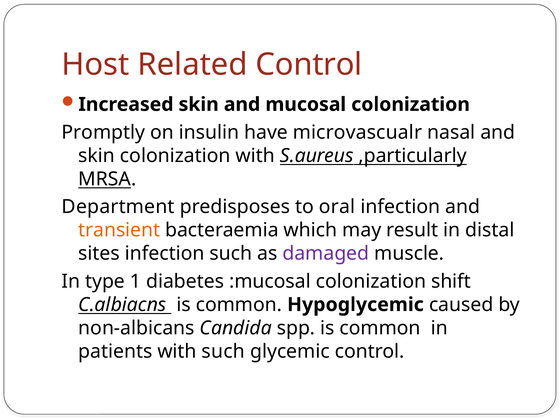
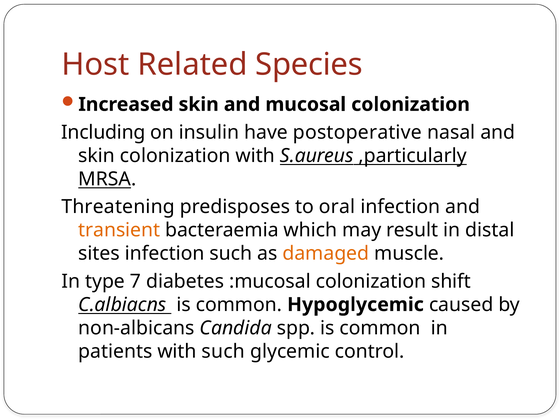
Related Control: Control -> Species
Promptly: Promptly -> Including
microvascualr: microvascualr -> postoperative
Department: Department -> Threatening
damaged colour: purple -> orange
1: 1 -> 7
